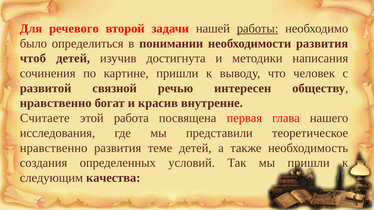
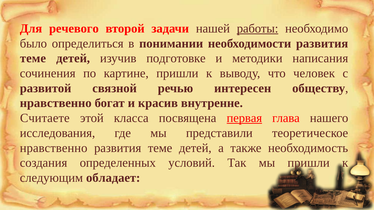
чтоб at (33, 58): чтоб -> теме
достигнута: достигнута -> подготовке
работа: работа -> класса
первая underline: none -> present
качества: качества -> обладает
